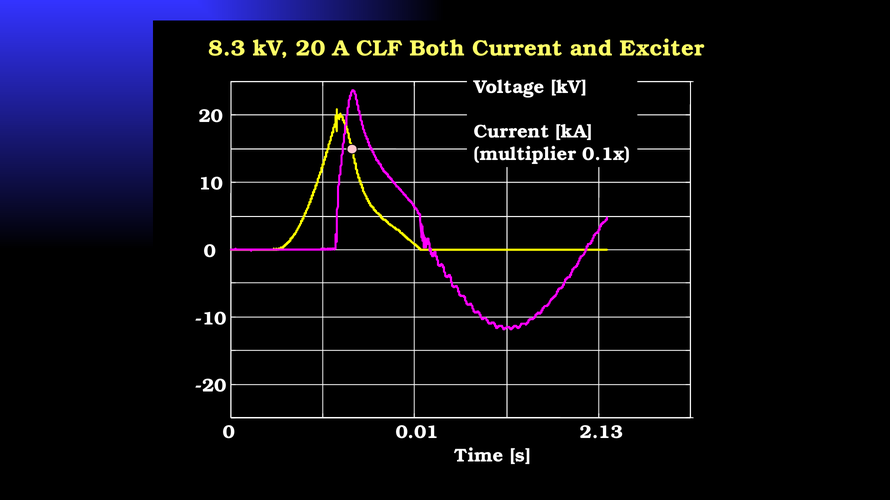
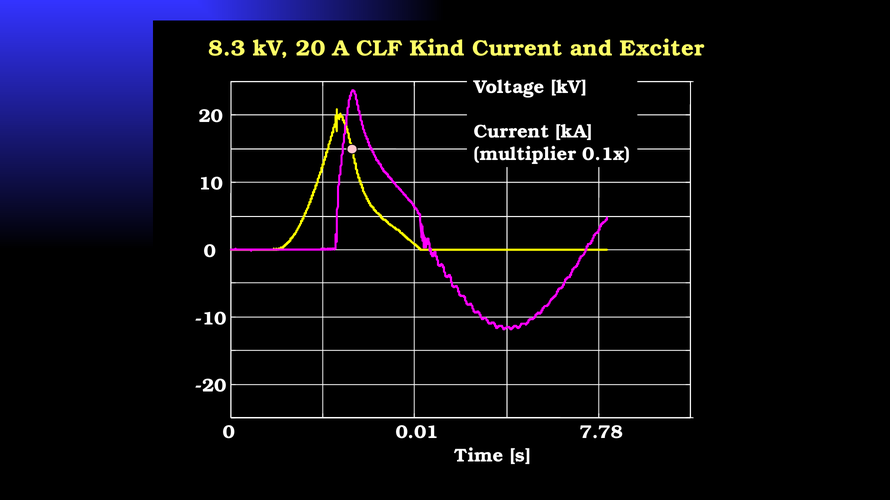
Both: Both -> Kind
2.13: 2.13 -> 7.78
